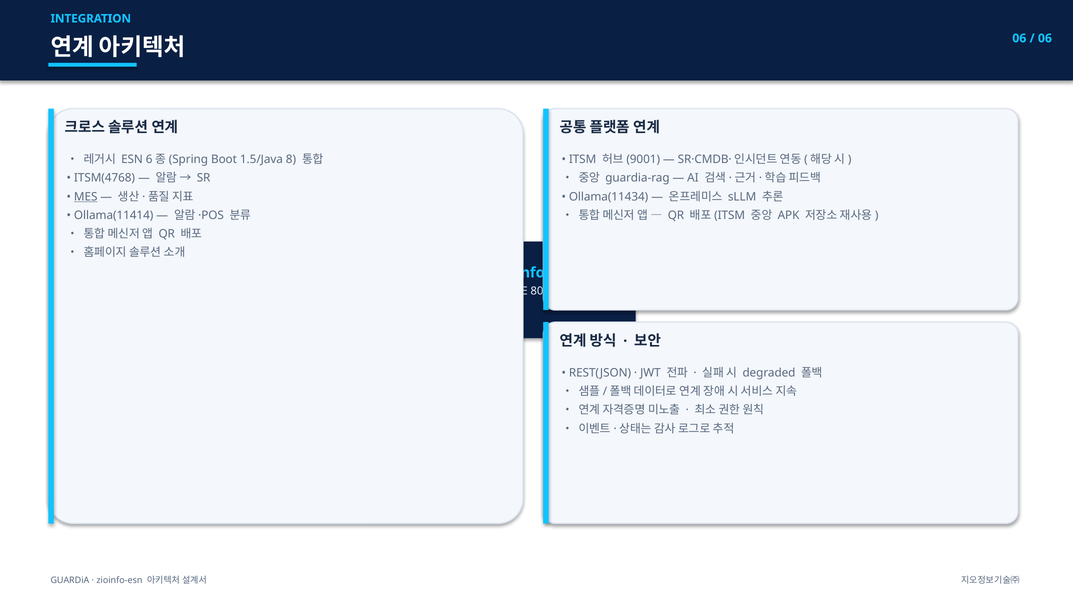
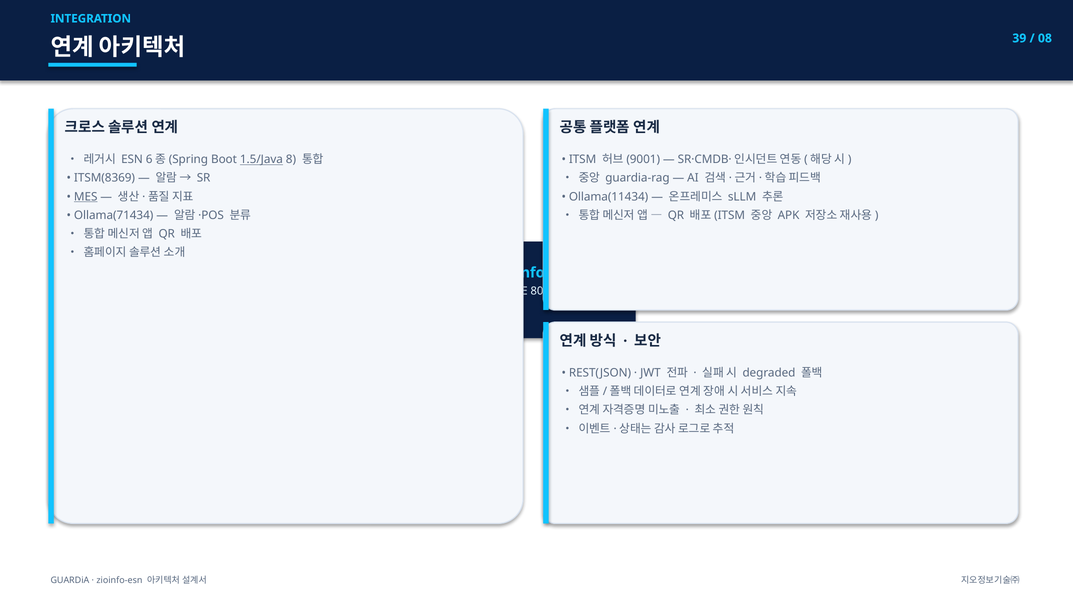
06 at (1019, 38): 06 -> 39
06 at (1045, 38): 06 -> 08
1.5/Java underline: none -> present
ITSM(4768: ITSM(4768 -> ITSM(8369
Ollama(11414: Ollama(11414 -> Ollama(71434
